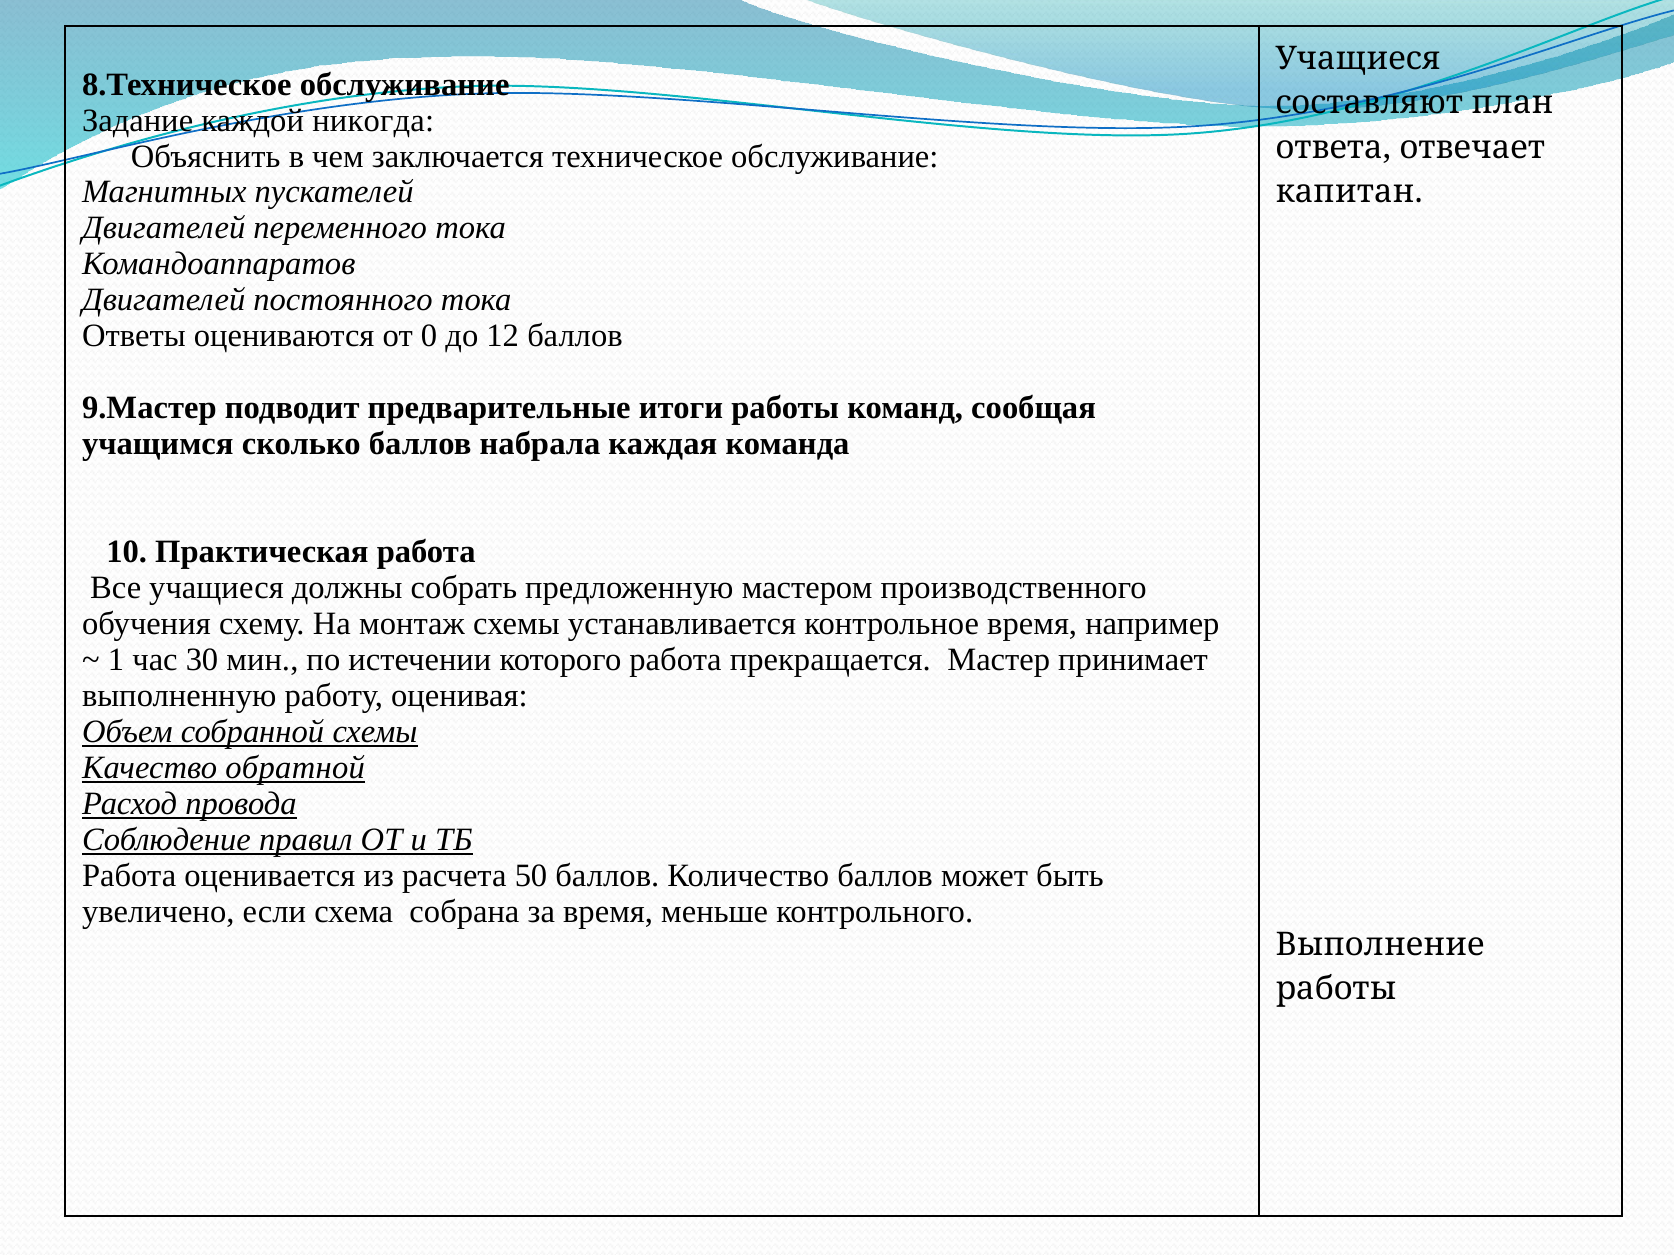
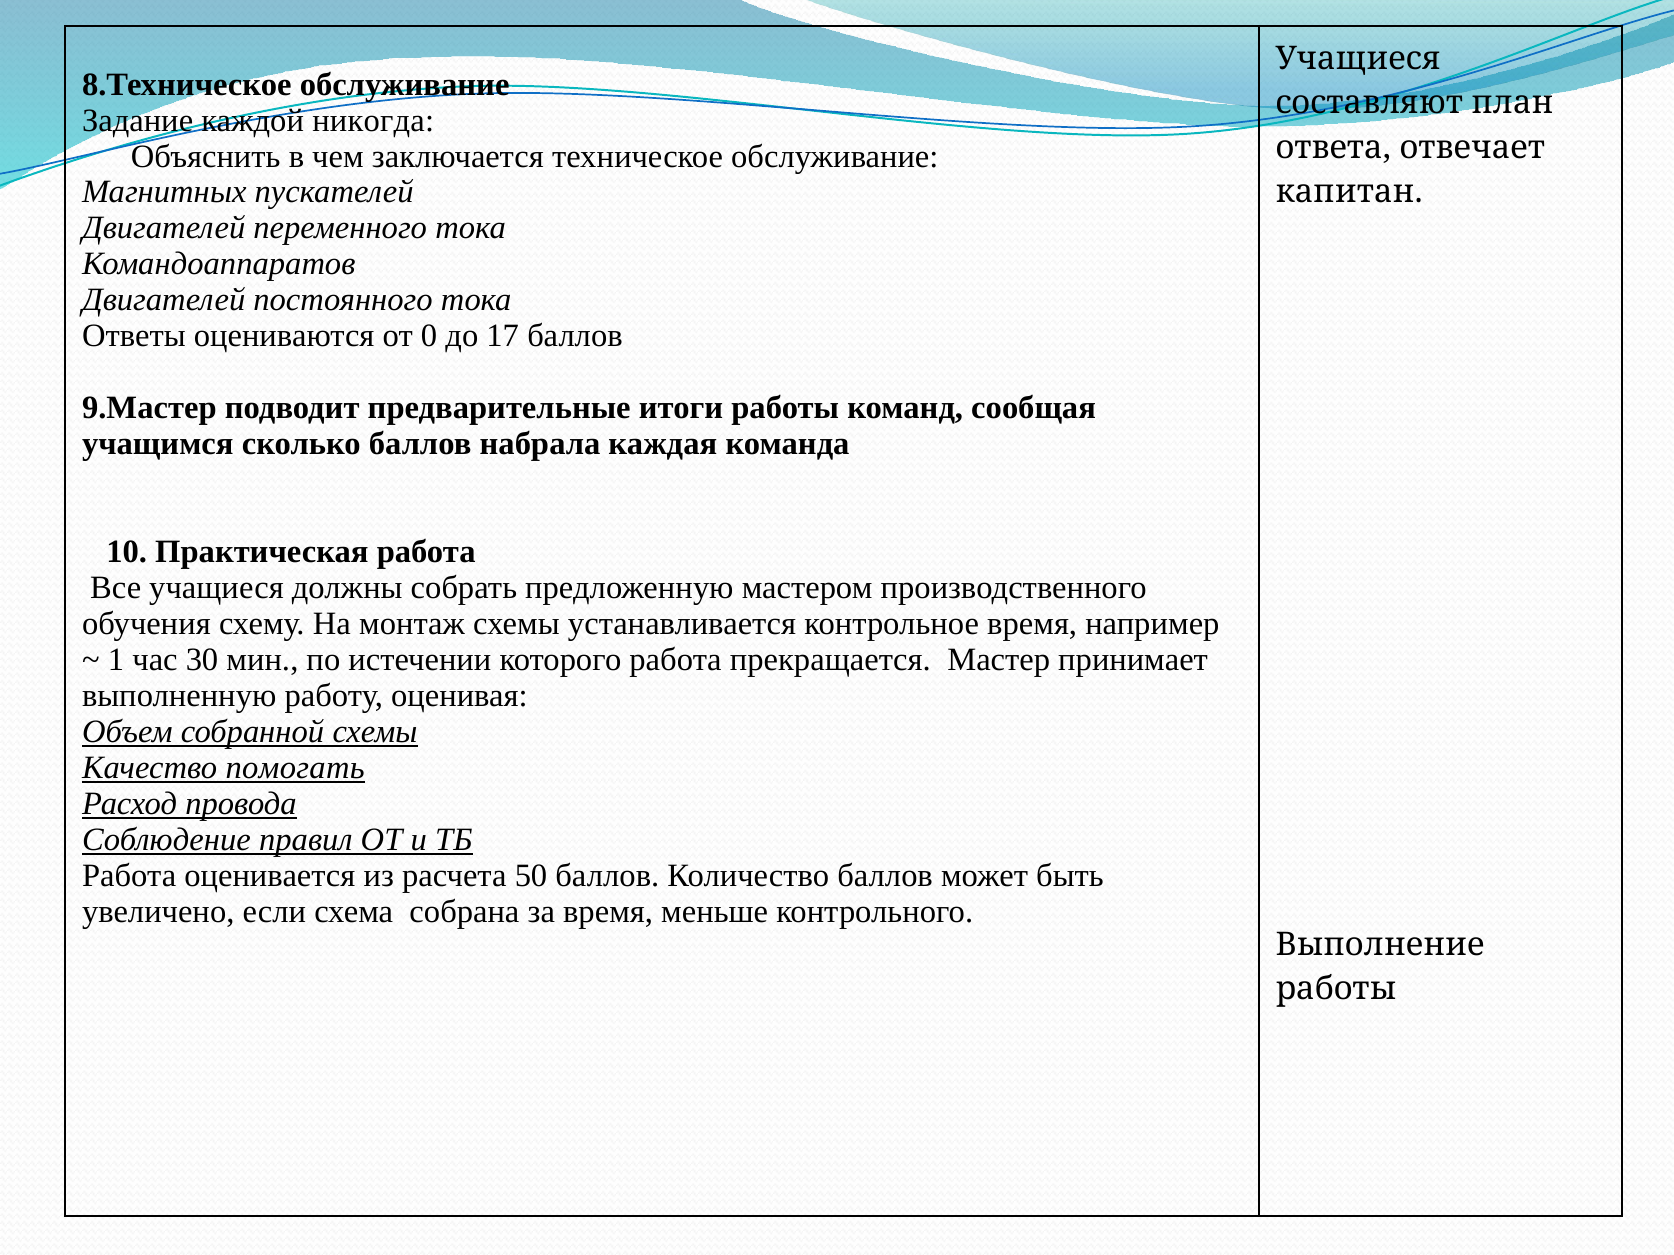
12: 12 -> 17
обратной: обратной -> помогать
